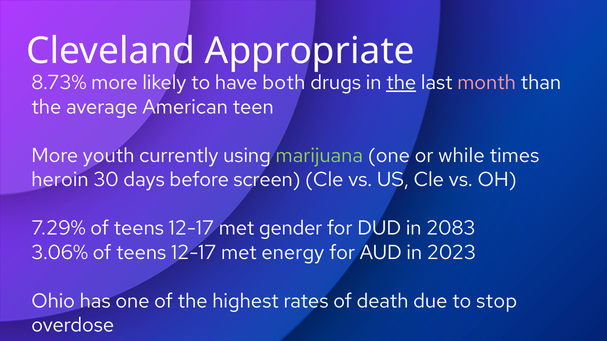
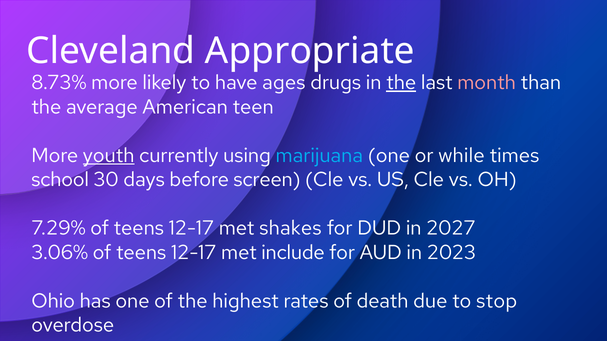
both: both -> ages
youth underline: none -> present
marijuana colour: light green -> light blue
heroin: heroin -> school
gender: gender -> shakes
2083: 2083 -> 2027
energy: energy -> include
